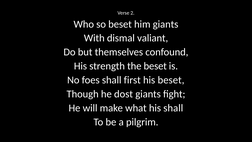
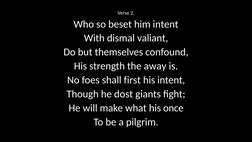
him giants: giants -> intent
the beset: beset -> away
his beset: beset -> intent
his shall: shall -> once
